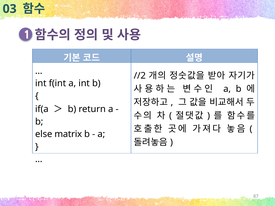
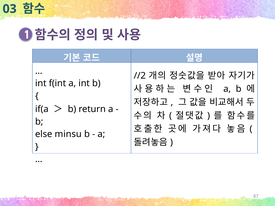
matrix: matrix -> minsu
